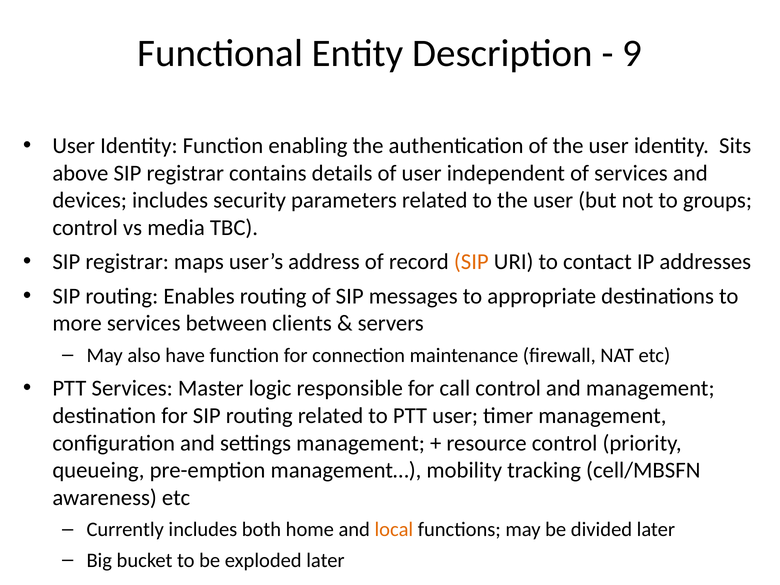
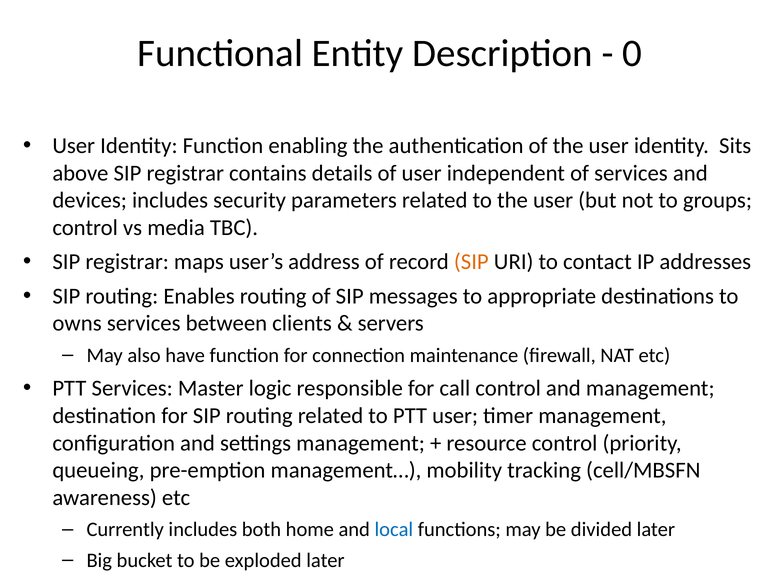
9: 9 -> 0
more: more -> owns
local colour: orange -> blue
